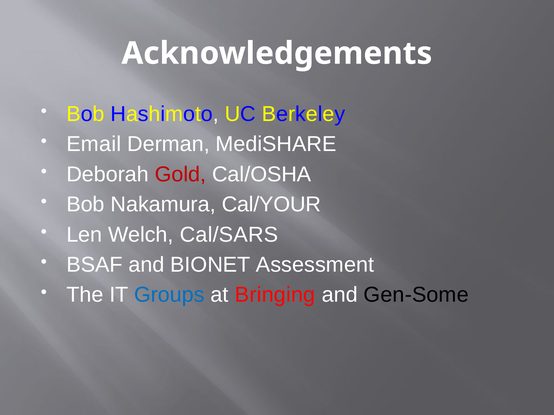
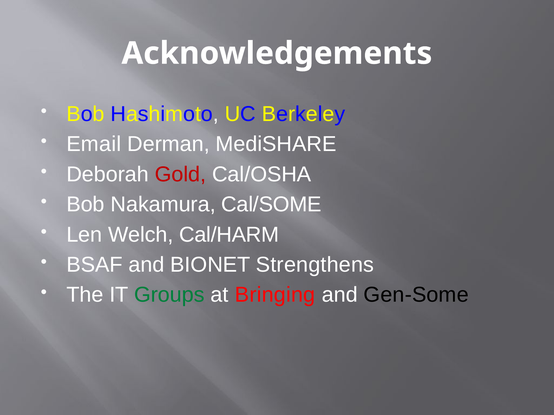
Cal/YOUR: Cal/YOUR -> Cal/SOME
Cal/SARS: Cal/SARS -> Cal/HARM
Assessment: Assessment -> Strengthens
Groups colour: blue -> green
